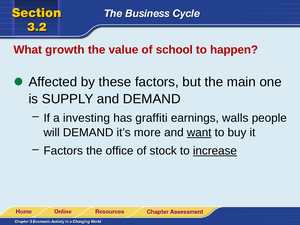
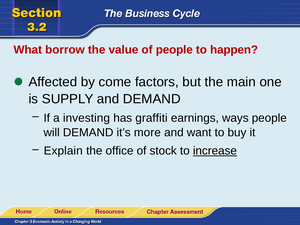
growth: growth -> borrow
of school: school -> people
these: these -> come
walls: walls -> ways
want underline: present -> none
Factors at (63, 151): Factors -> Explain
